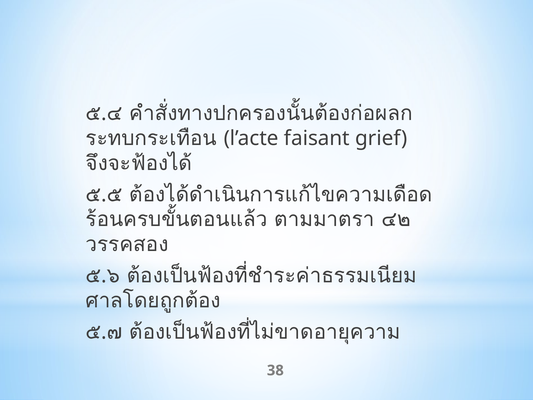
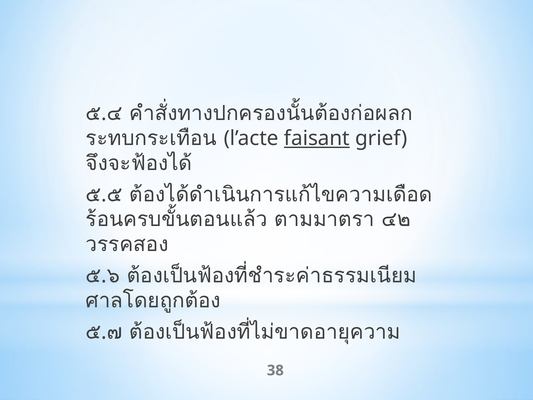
faisant underline: none -> present
